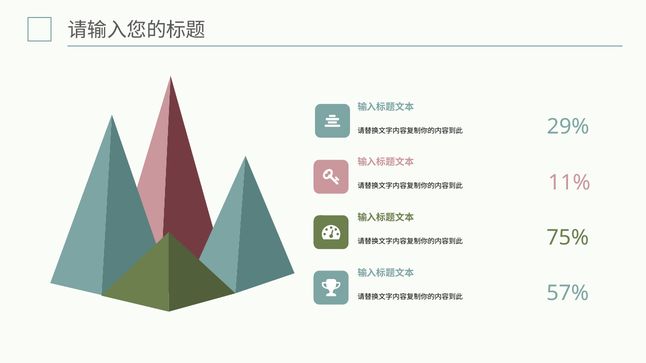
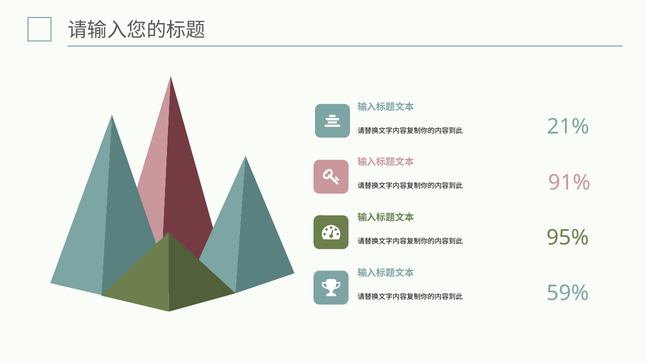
29%: 29% -> 21%
11%: 11% -> 91%
75%: 75% -> 95%
57%: 57% -> 59%
